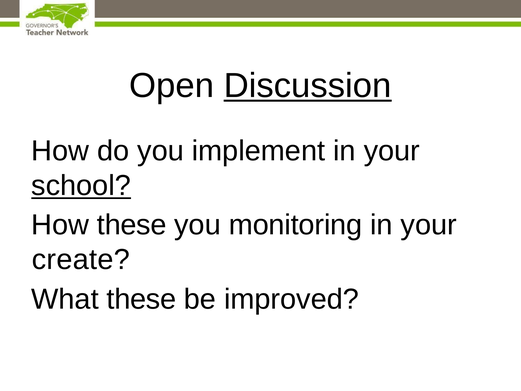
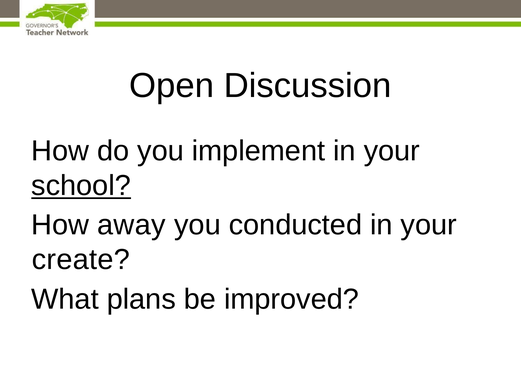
Discussion underline: present -> none
How these: these -> away
monitoring: monitoring -> conducted
What these: these -> plans
